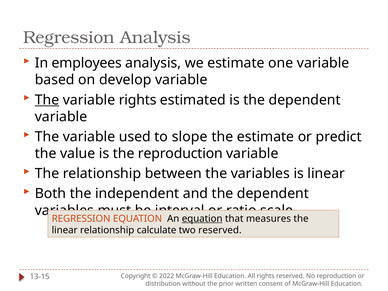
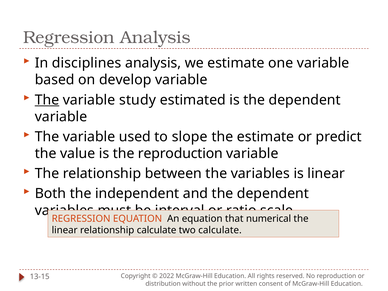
employees: employees -> disciplines
variable rights: rights -> study
equation at (202, 219) underline: present -> none
measures: measures -> numerical
two reserved: reserved -> calculate
